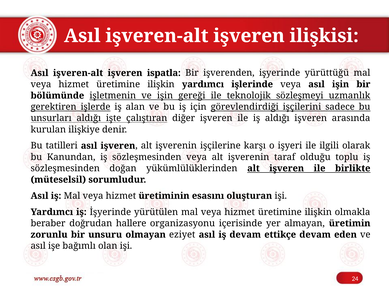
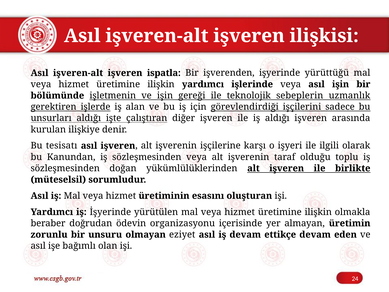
sözleşmeyi: sözleşmeyi -> sebeplerin
tatilleri: tatilleri -> tesisatı
hallere: hallere -> ödevin
